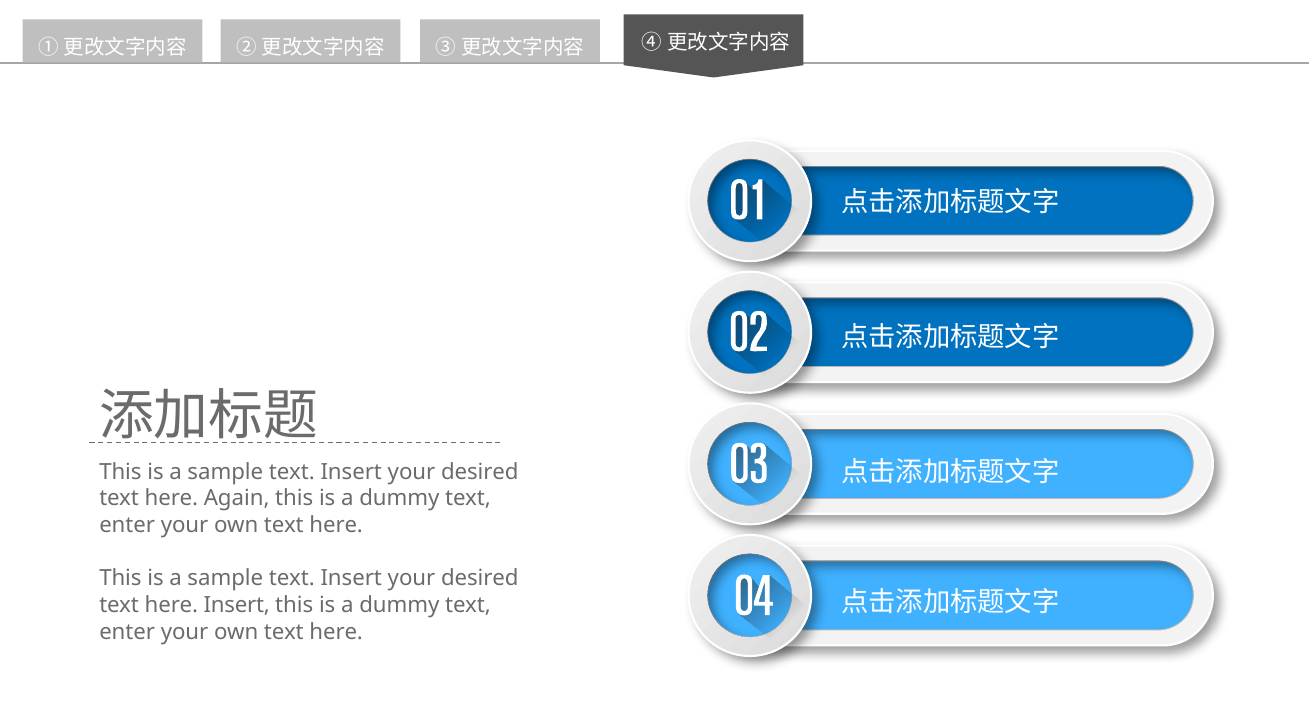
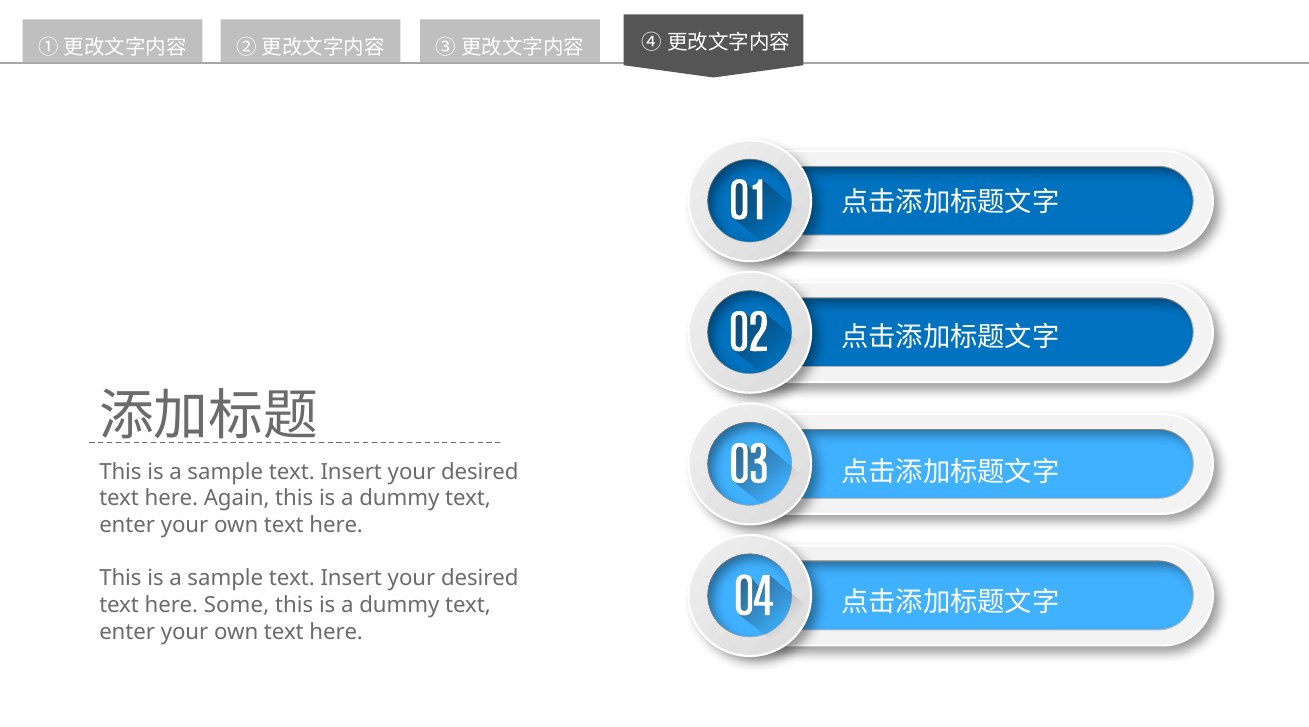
here Insert: Insert -> Some
